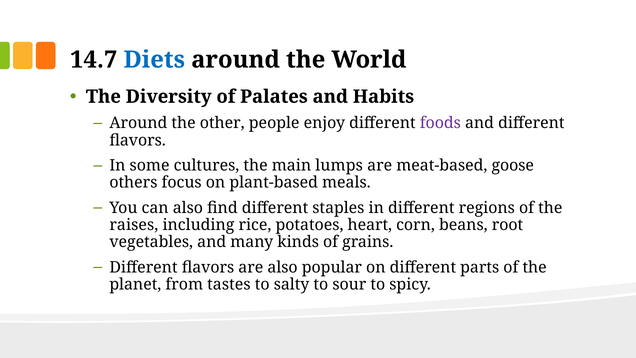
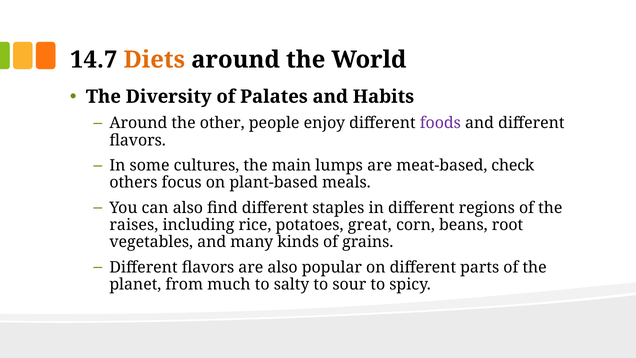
Diets colour: blue -> orange
goose: goose -> check
heart: heart -> great
tastes: tastes -> much
